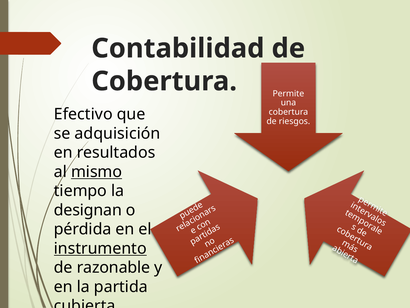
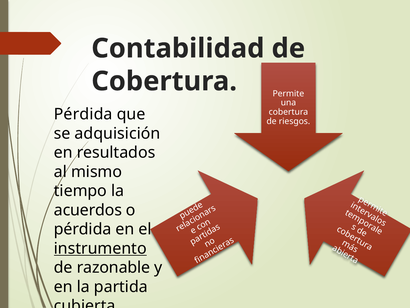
Efectivo at (83, 114): Efectivo -> Pérdida
mismo underline: present -> none
designan: designan -> acuerdos
